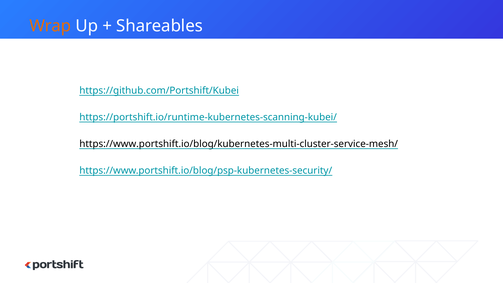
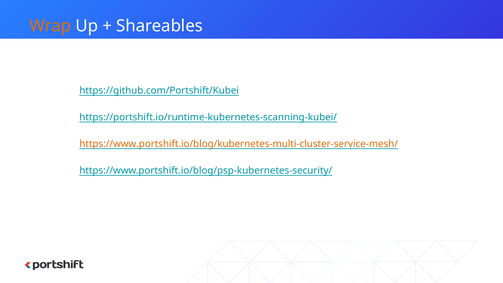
https://www.portshift.io/blog/kubernetes-multi-cluster-service-mesh/ colour: black -> orange
